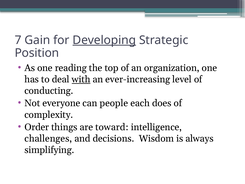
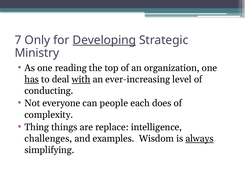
Gain: Gain -> Only
Position: Position -> Ministry
has underline: none -> present
Order: Order -> Thing
toward: toward -> replace
decisions: decisions -> examples
always underline: none -> present
